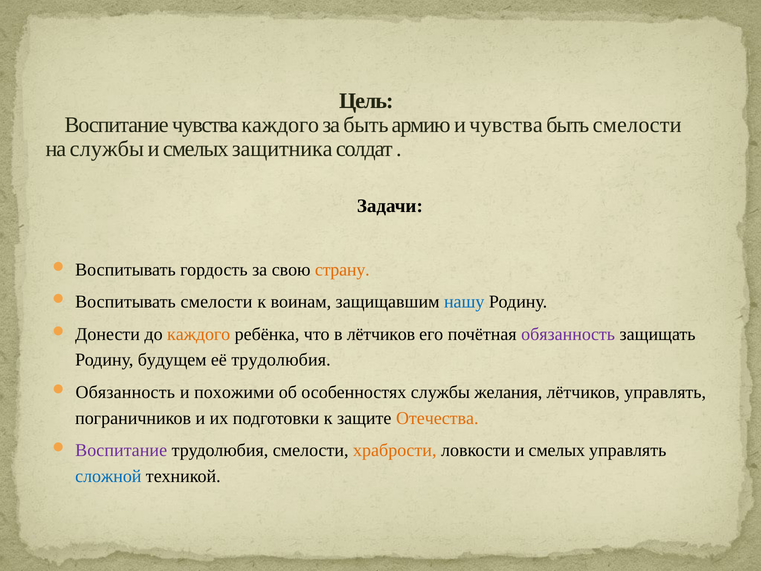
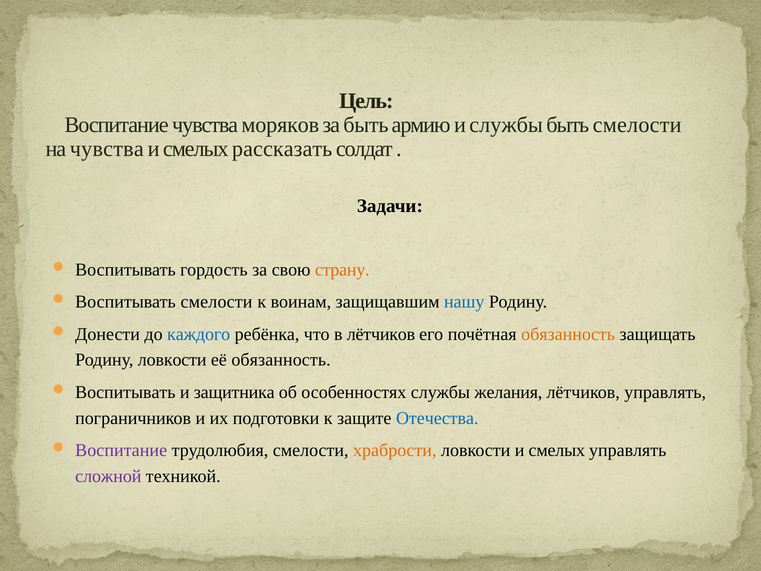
чувства каждого: каждого -> моряков
и чувства: чувства -> службы
на службы: службы -> чувства
защитника: защитника -> рассказать
каждого at (199, 334) colour: orange -> blue
обязанность at (568, 334) colour: purple -> orange
Родину будущем: будущем -> ловкости
её трудолюбия: трудолюбия -> обязанность
Обязанность at (125, 392): Обязанность -> Воспитывать
похожими: похожими -> защитника
Отечества colour: orange -> blue
сложной colour: blue -> purple
